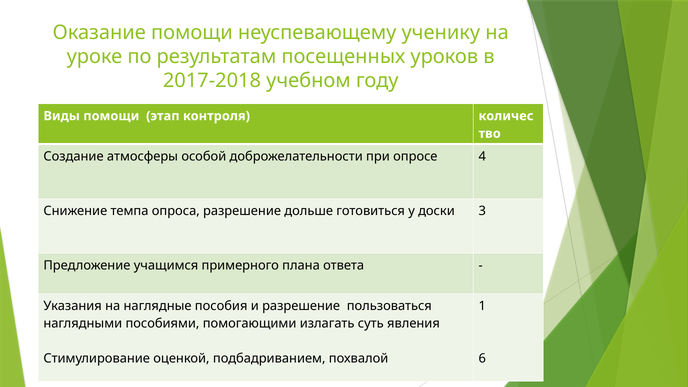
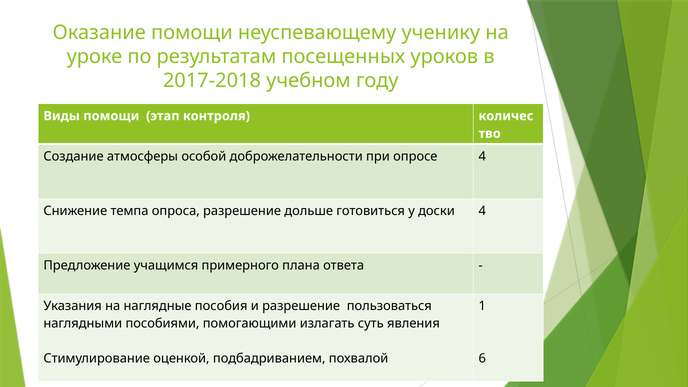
доски 3: 3 -> 4
